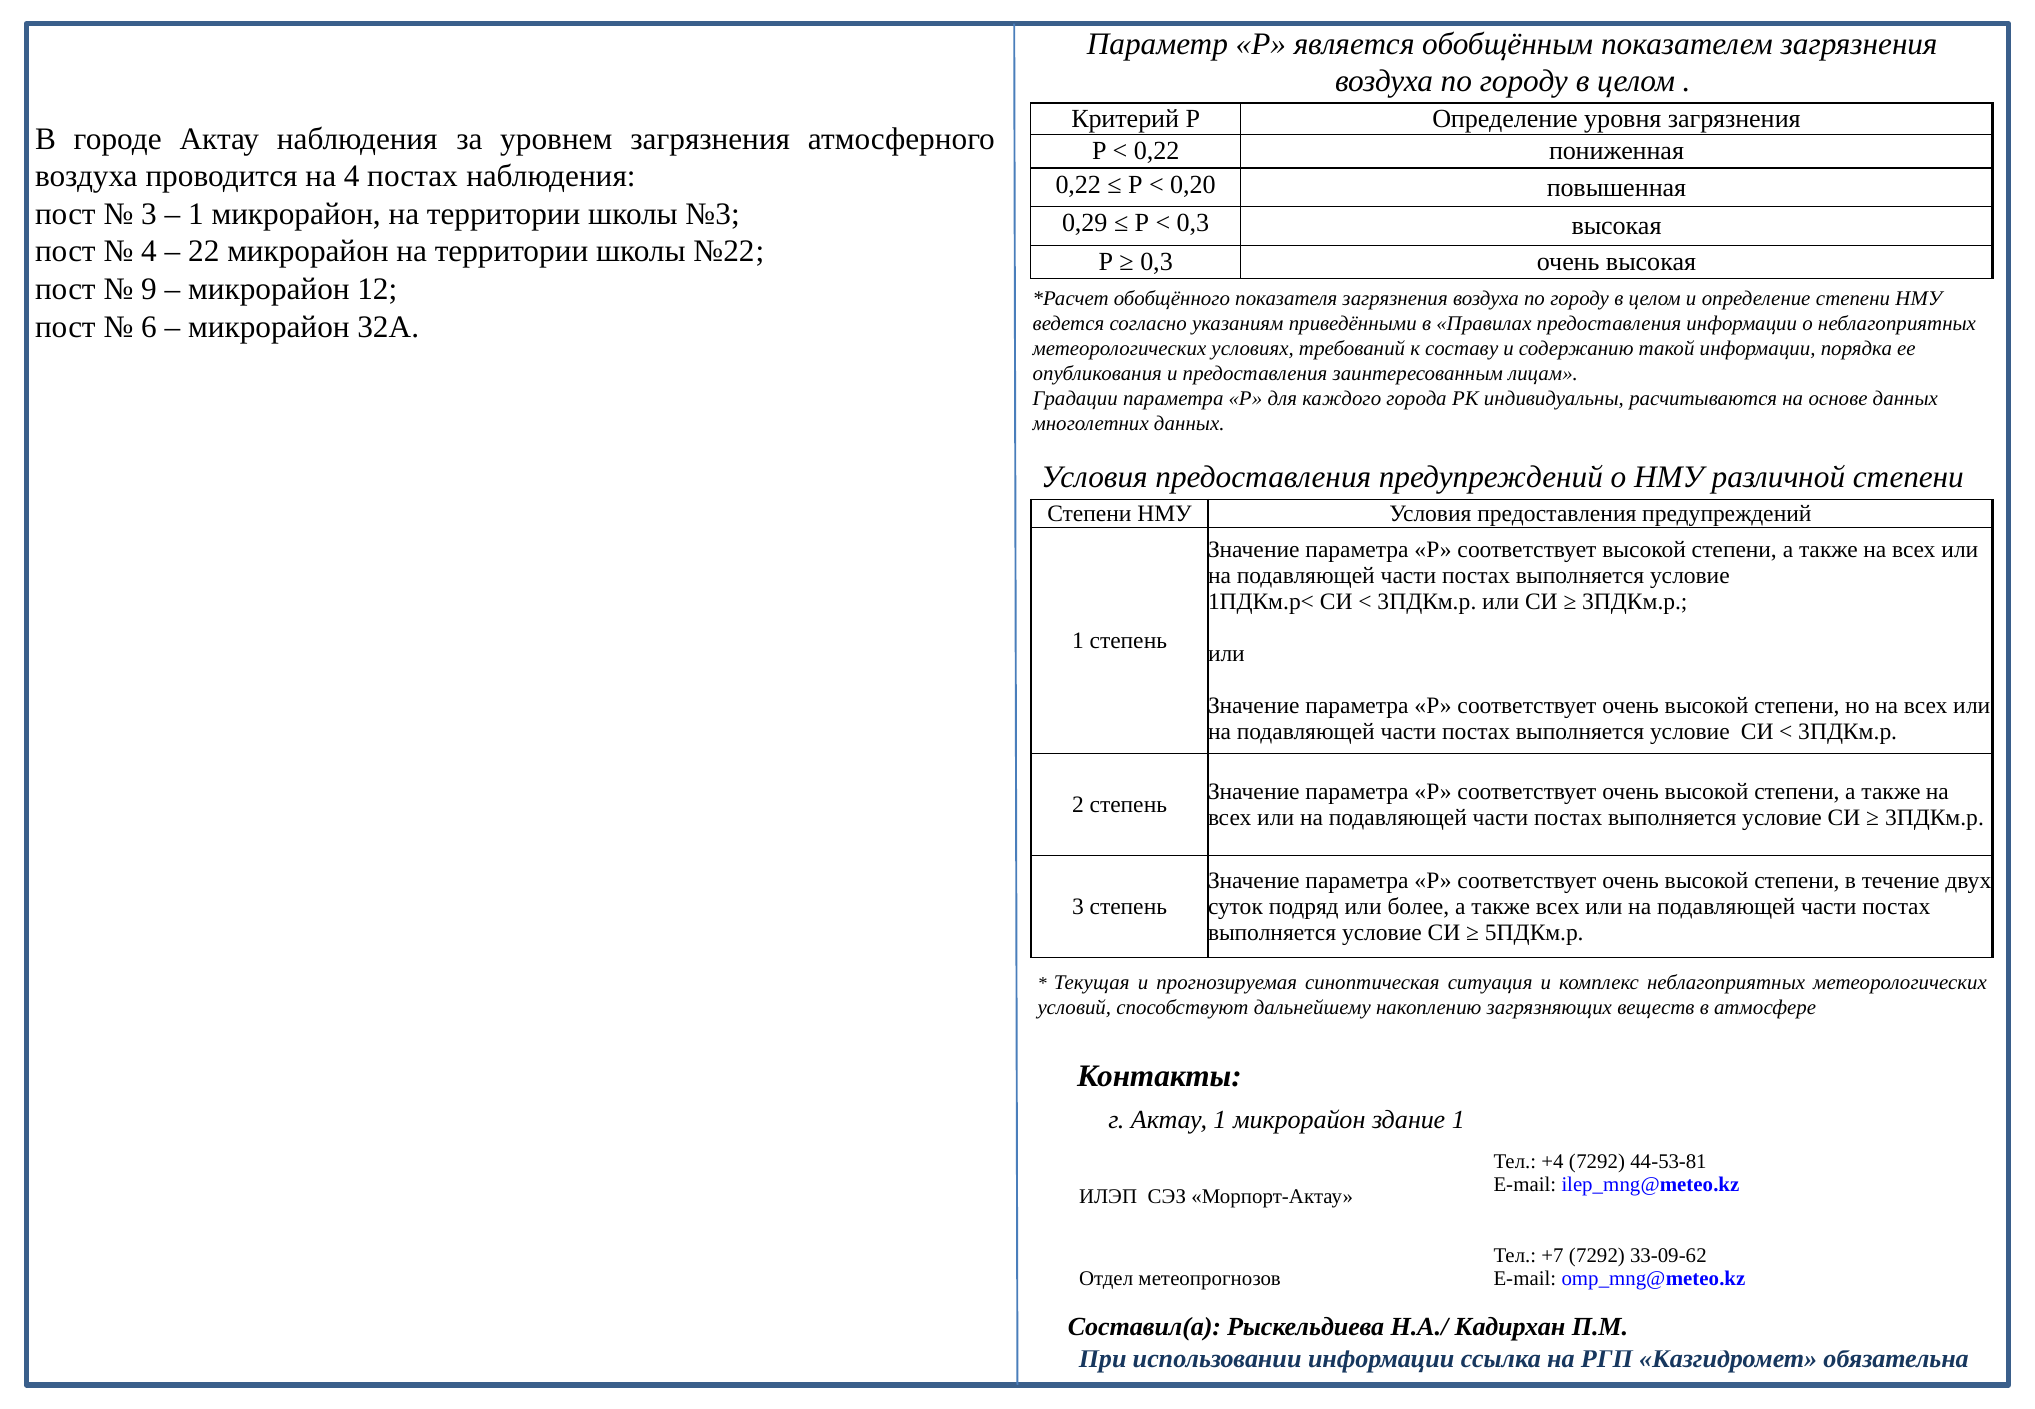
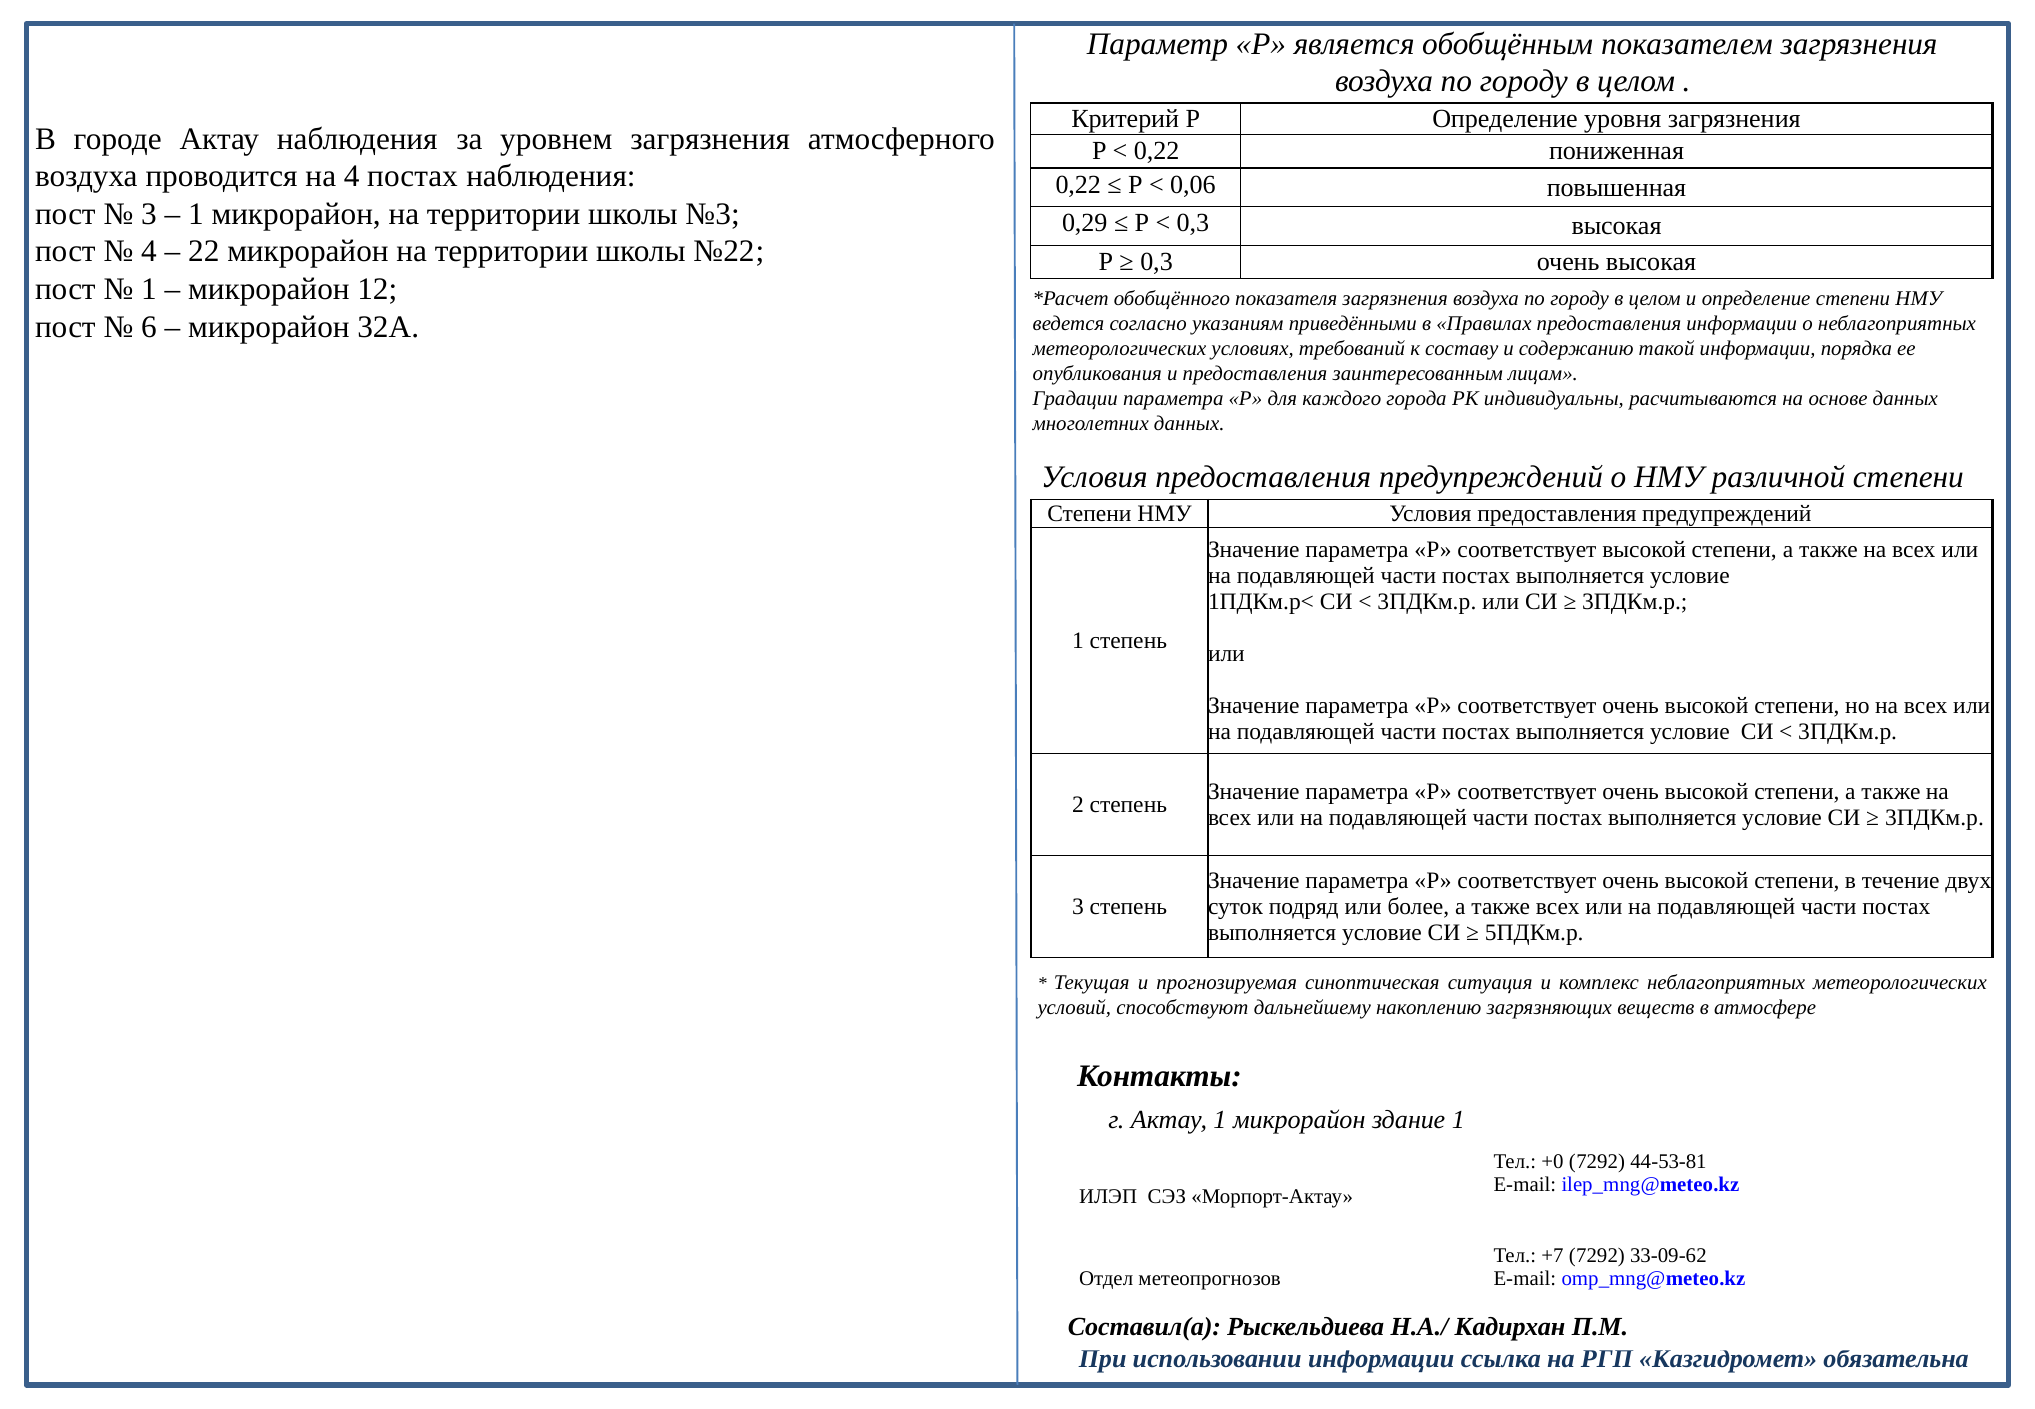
0,20: 0,20 -> 0,06
9 at (149, 289): 9 -> 1
+4: +4 -> +0
